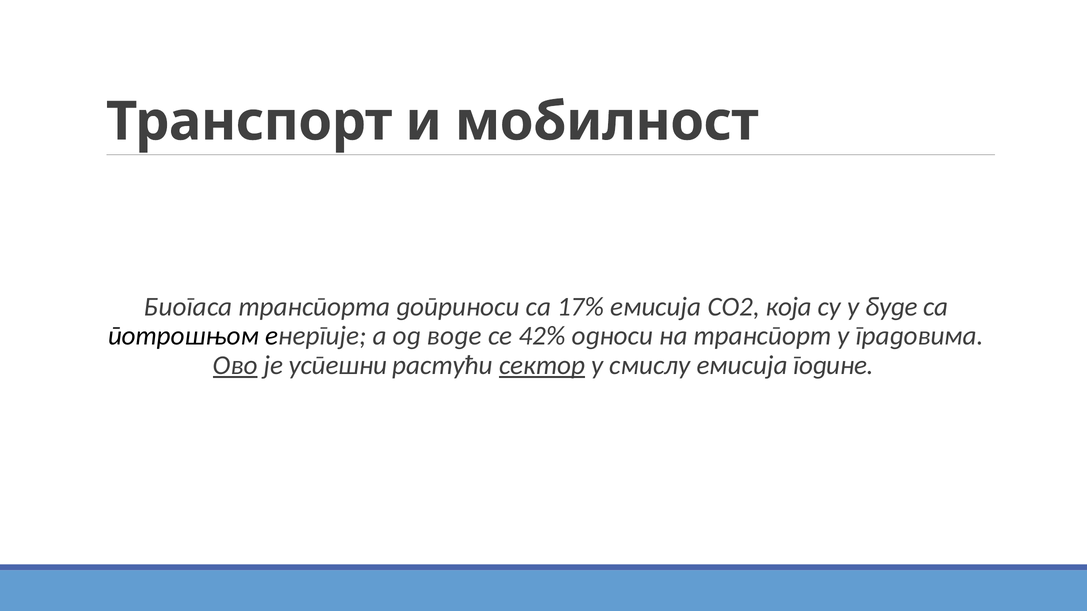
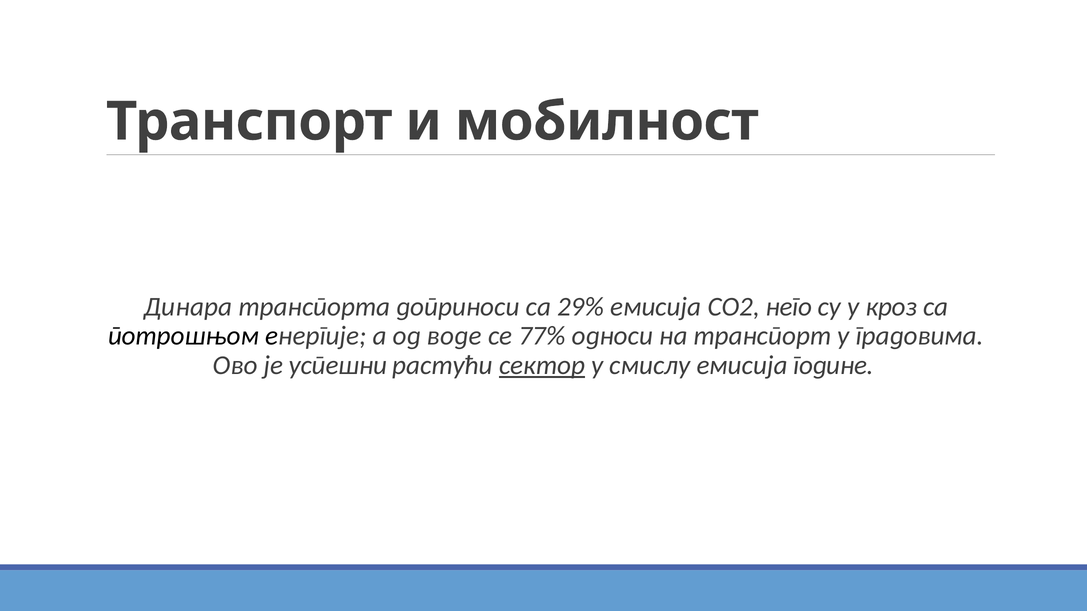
Биогаса: Биогаса -> Динара
17%: 17% -> 29%
која: која -> него
буде: буде -> кроз
42%: 42% -> 77%
Ово underline: present -> none
